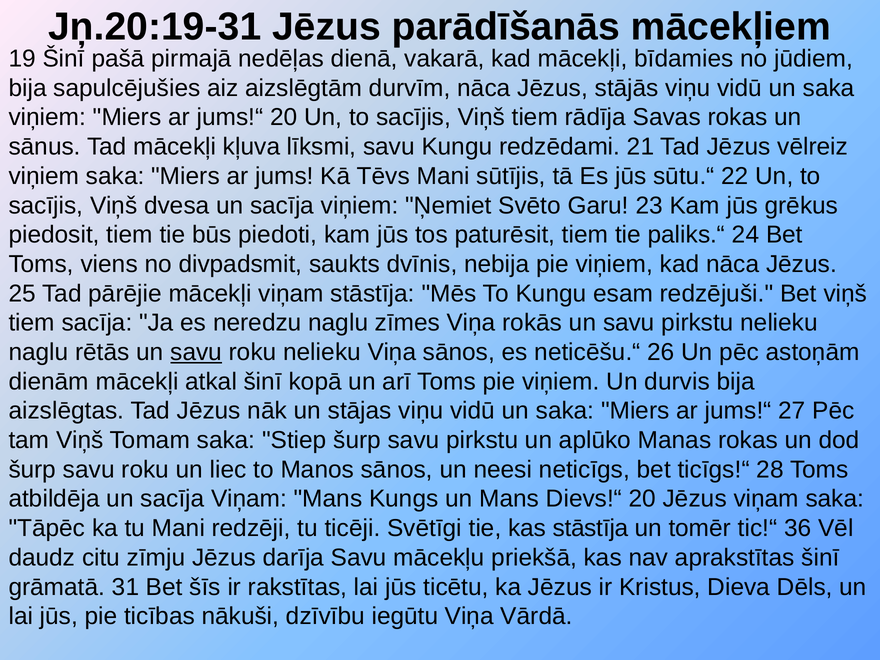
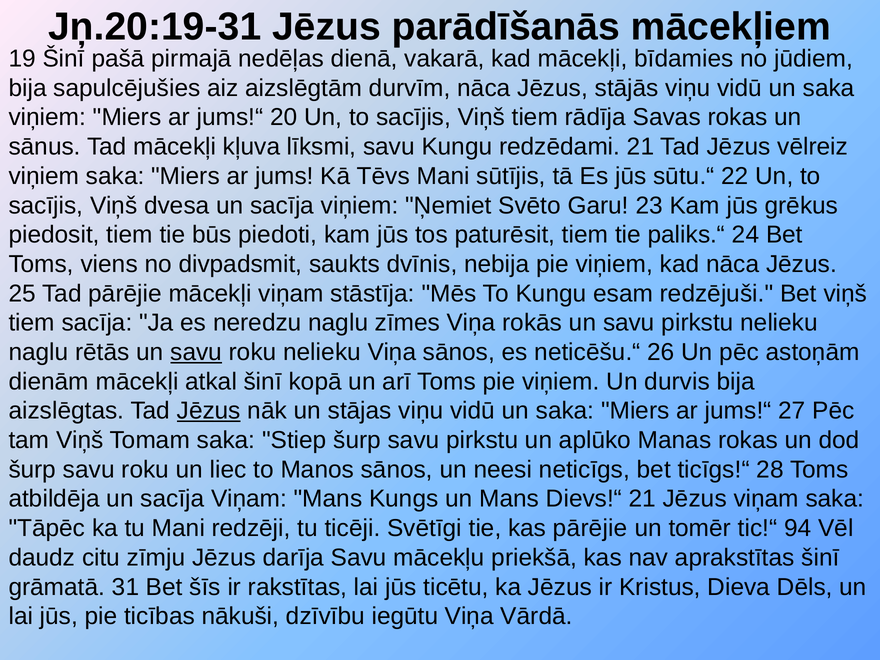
Jēzus at (209, 411) underline: none -> present
Dievs!“ 20: 20 -> 21
kas stāstīja: stāstīja -> pārējie
36: 36 -> 94
